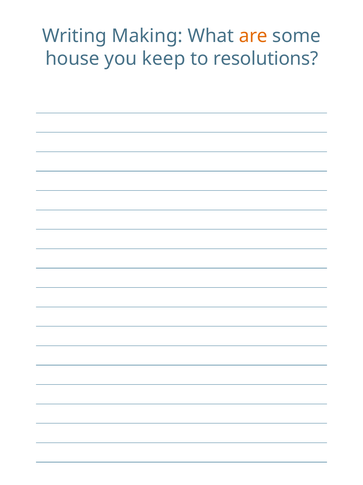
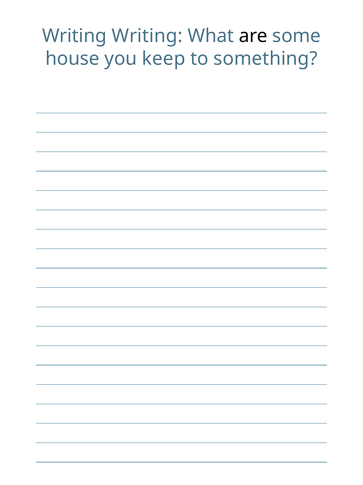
Writing Making: Making -> Writing
are colour: orange -> black
resolutions: resolutions -> something
